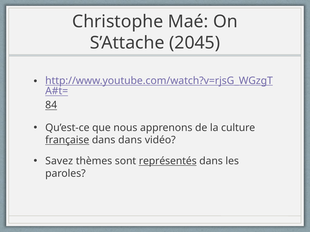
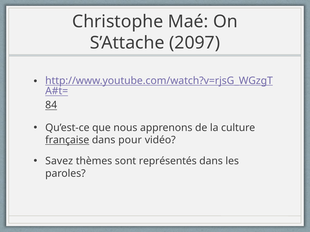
2045: 2045 -> 2097
dans dans: dans -> pour
représentés underline: present -> none
